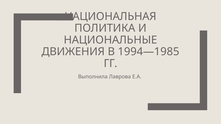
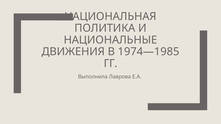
1994—1985: 1994—1985 -> 1974—1985
